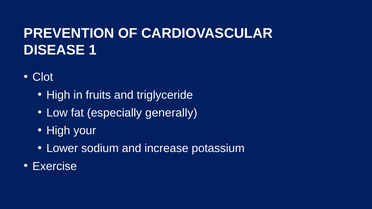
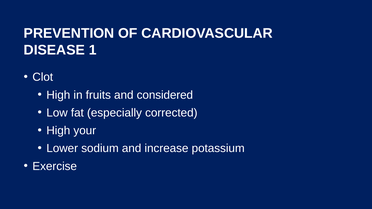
triglyceride: triglyceride -> considered
generally: generally -> corrected
